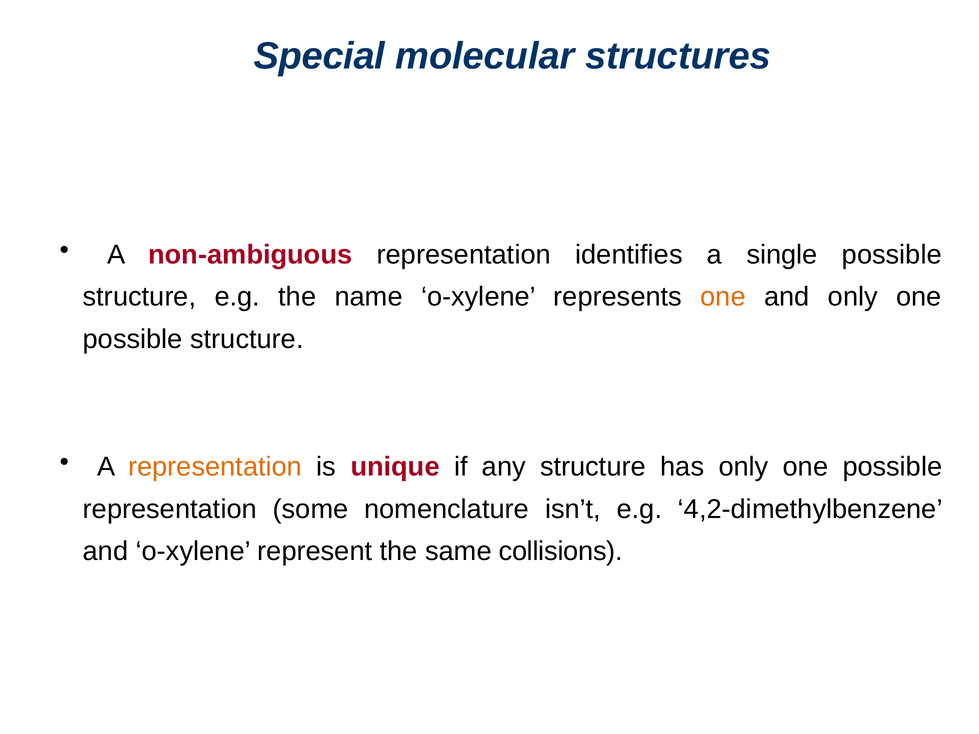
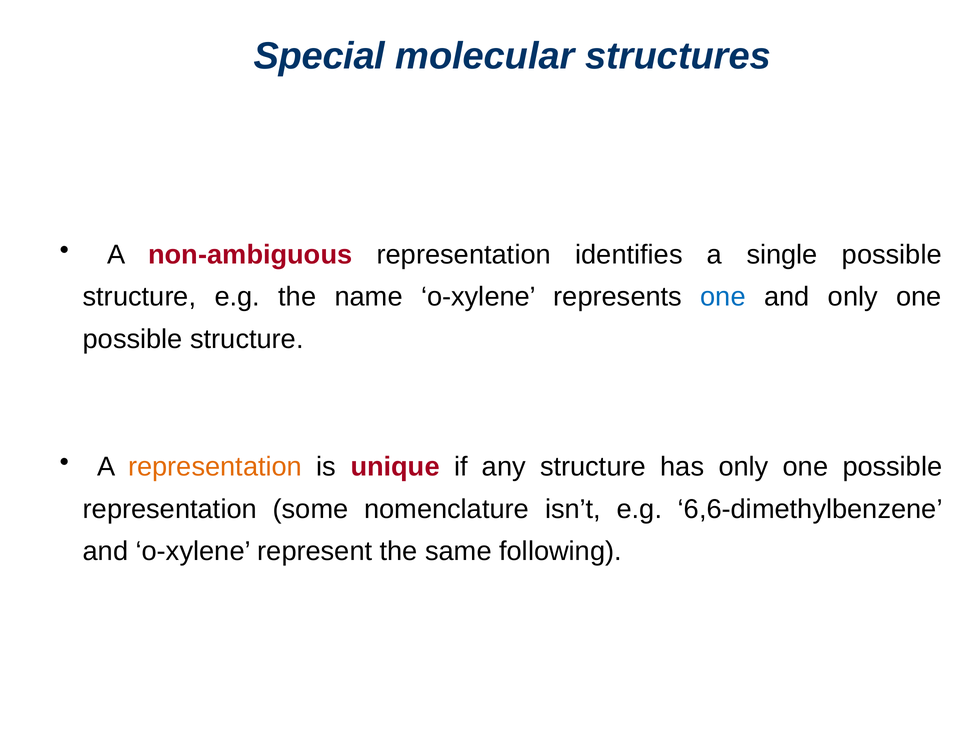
one at (723, 297) colour: orange -> blue
4,2-dimethylbenzene: 4,2-dimethylbenzene -> 6,6-dimethylbenzene
collisions: collisions -> following
